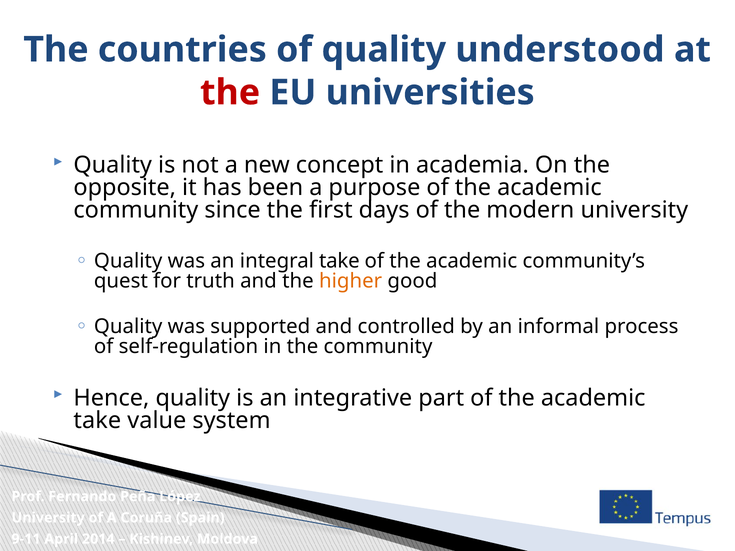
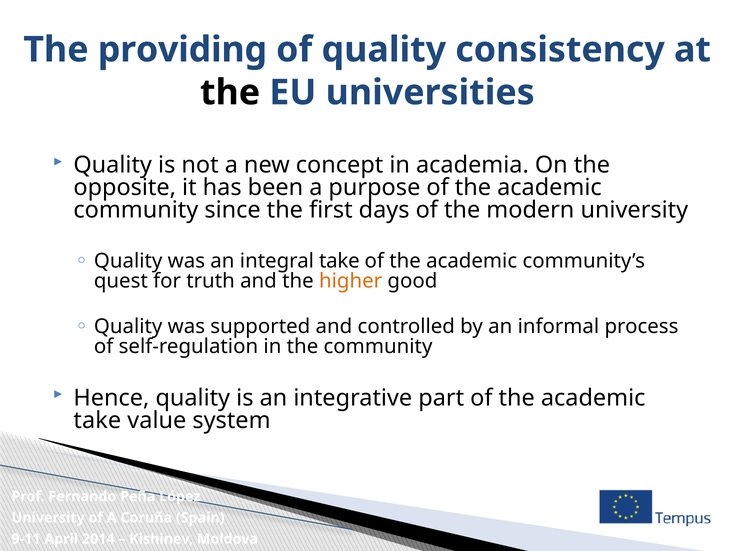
countries: countries -> providing
understood: understood -> consistency
the at (230, 93) colour: red -> black
